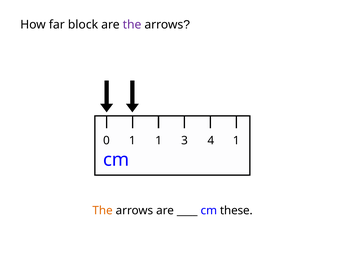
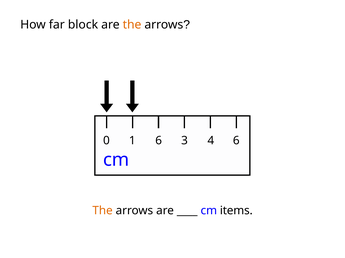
the at (132, 25) colour: purple -> orange
1 1: 1 -> 6
4 1: 1 -> 6
these: these -> items
